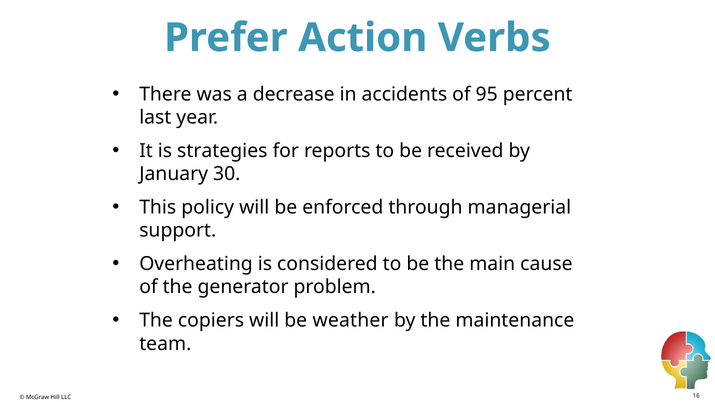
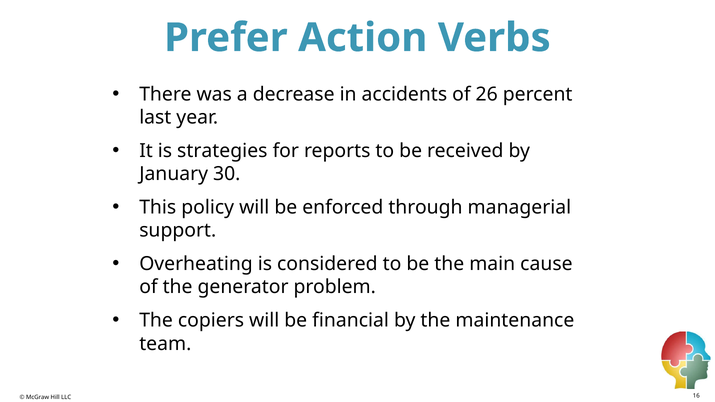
95: 95 -> 26
weather: weather -> financial
